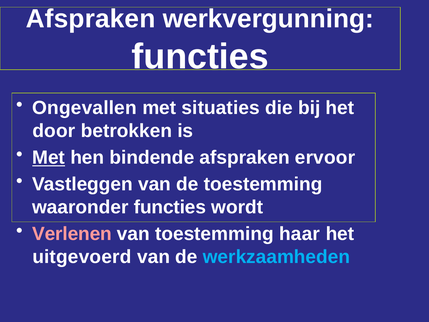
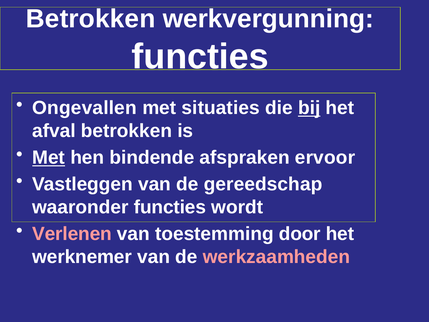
Afspraken at (91, 19): Afspraken -> Betrokken
bij underline: none -> present
door: door -> afval
de toestemming: toestemming -> gereedschap
haar: haar -> door
uitgevoerd: uitgevoerd -> werknemer
werkzaamheden colour: light blue -> pink
